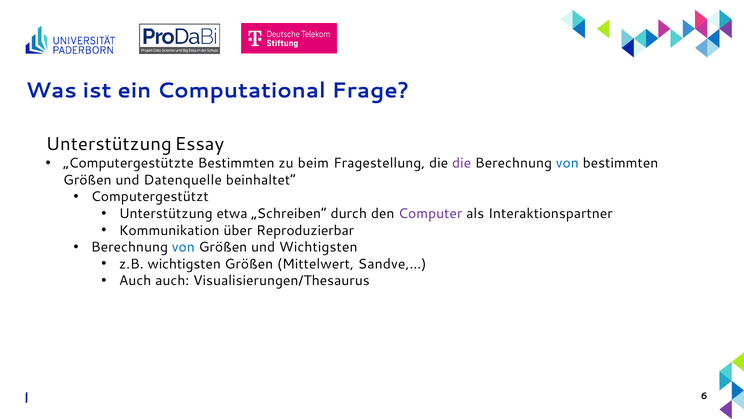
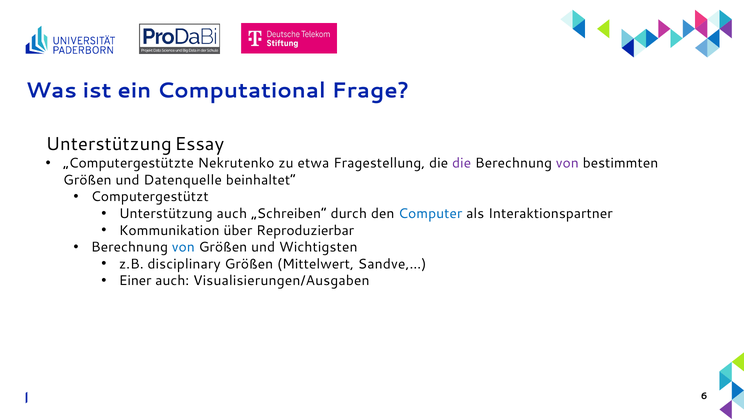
„Computergestützte Bestimmten: Bestimmten -> Nekrutenko
beim: beim -> etwa
von at (567, 163) colour: blue -> purple
Unterstützung etwa: etwa -> auch
Computer colour: purple -> blue
z.B wichtigsten: wichtigsten -> disciplinary
Auch at (135, 280): Auch -> Einer
Visualisierungen/Thesaurus: Visualisierungen/Thesaurus -> Visualisierungen/Ausgaben
